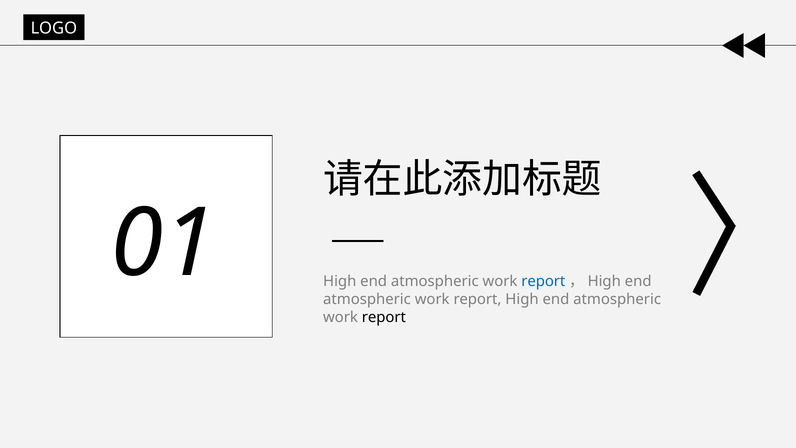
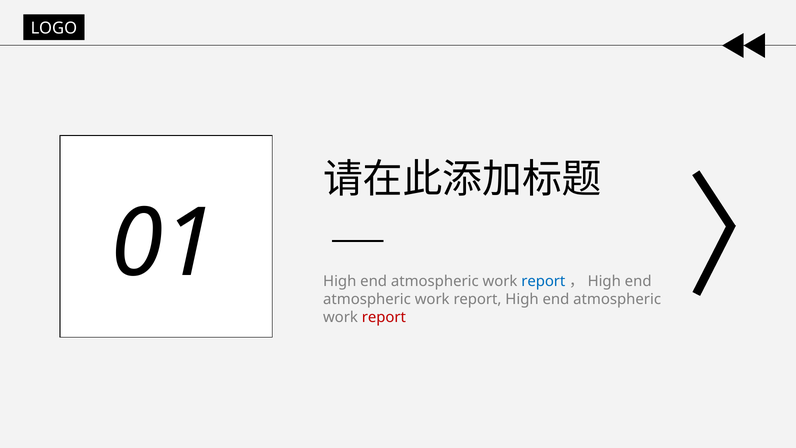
report at (384, 317) colour: black -> red
